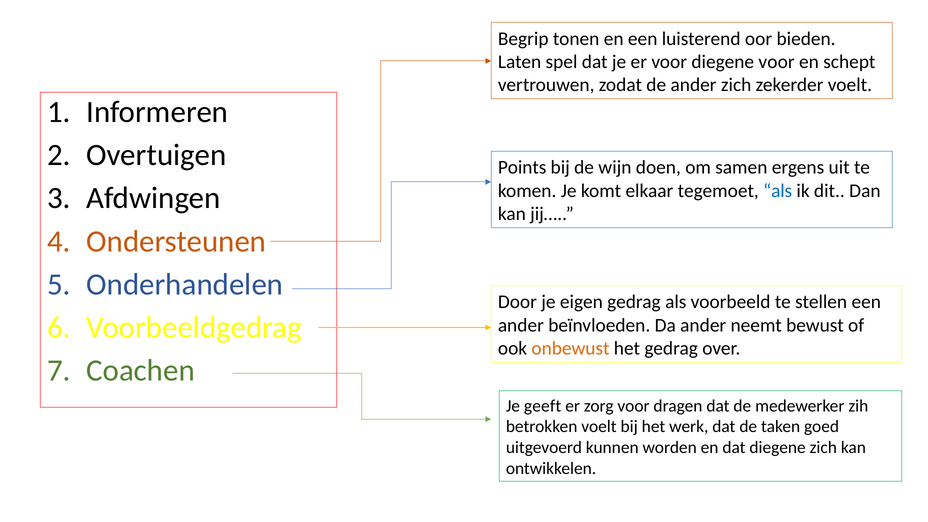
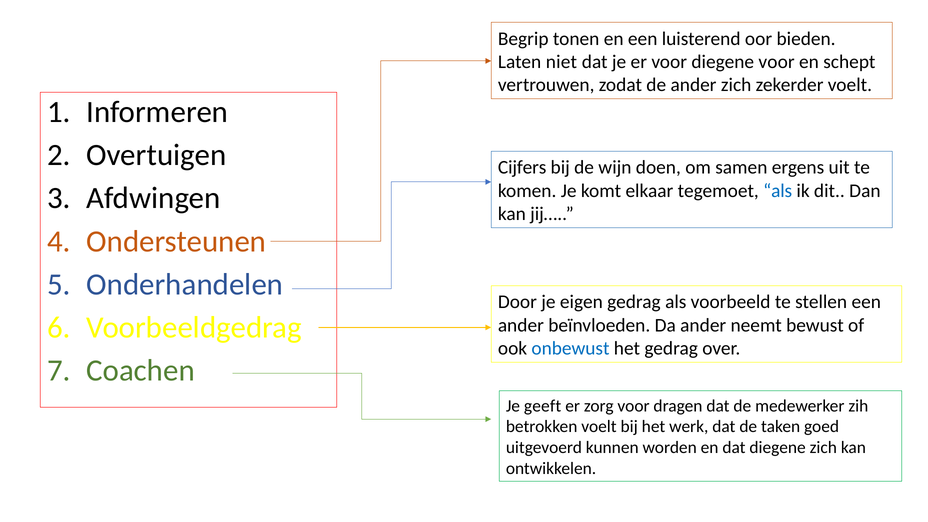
spel: spel -> niet
Points: Points -> Cijfers
onbewust colour: orange -> blue
